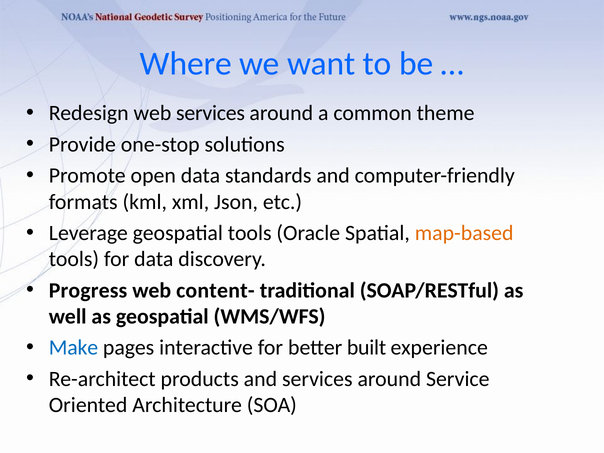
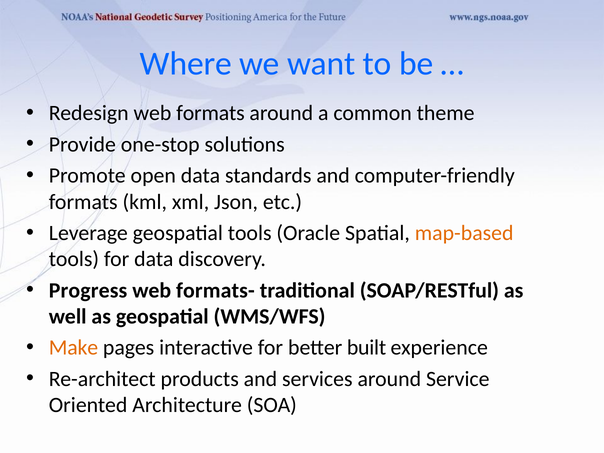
web services: services -> formats
content-: content- -> formats-
Make colour: blue -> orange
